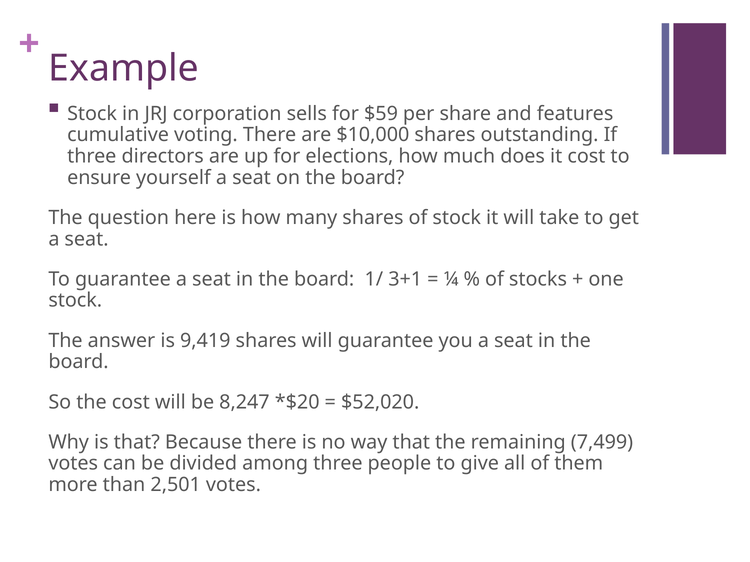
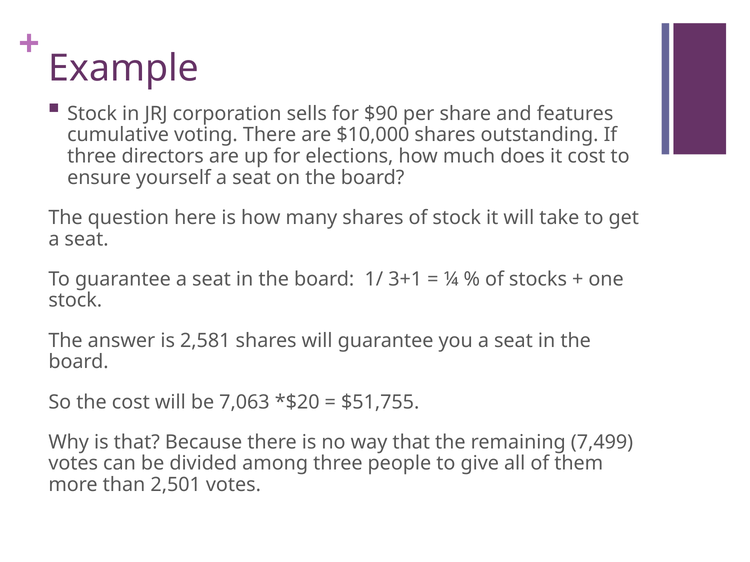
$59: $59 -> $90
9,419: 9,419 -> 2,581
8,247: 8,247 -> 7,063
$52,020: $52,020 -> $51,755
